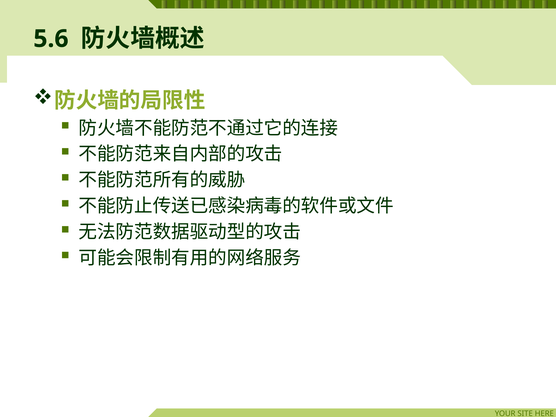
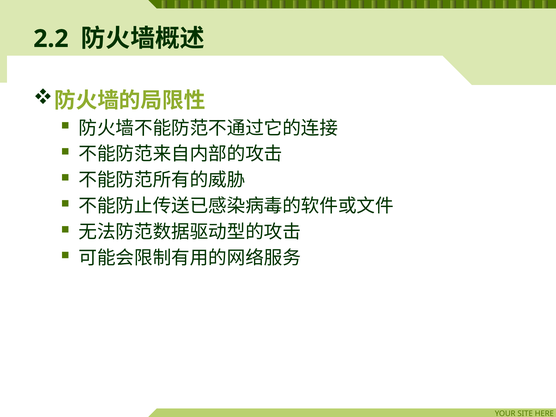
5.6: 5.6 -> 2.2
